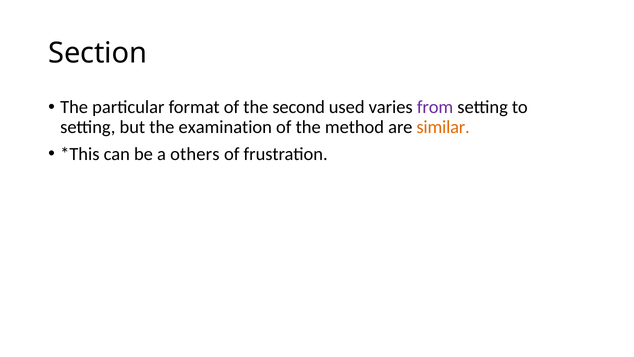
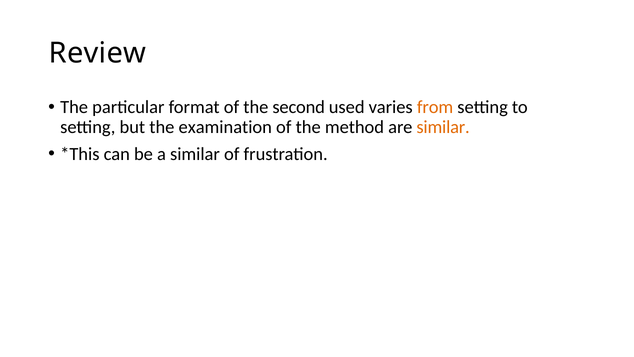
Section: Section -> Review
from colour: purple -> orange
a others: others -> similar
